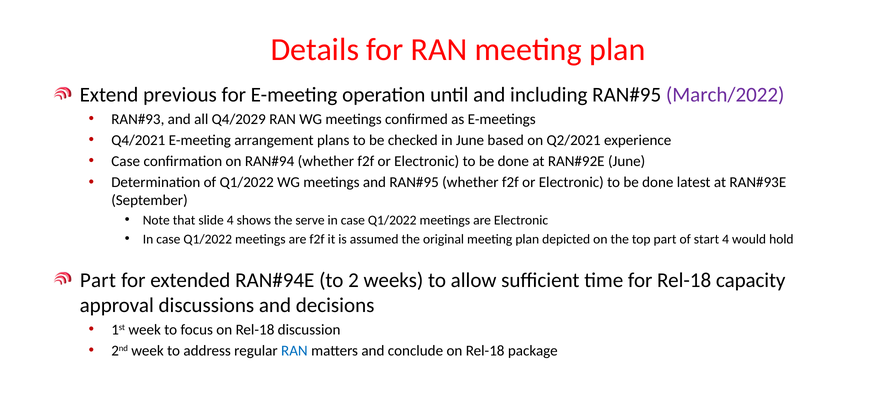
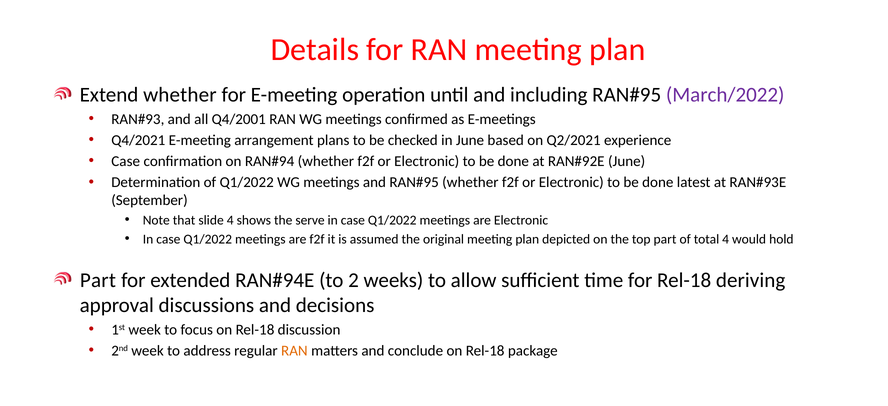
Extend previous: previous -> whether
Q4/2029: Q4/2029 -> Q4/2001
start: start -> total
capacity: capacity -> deriving
RAN at (294, 351) colour: blue -> orange
